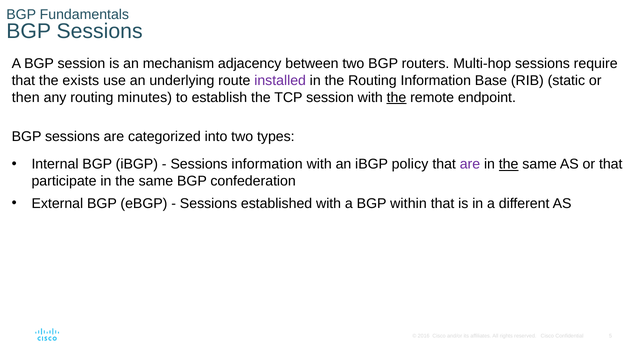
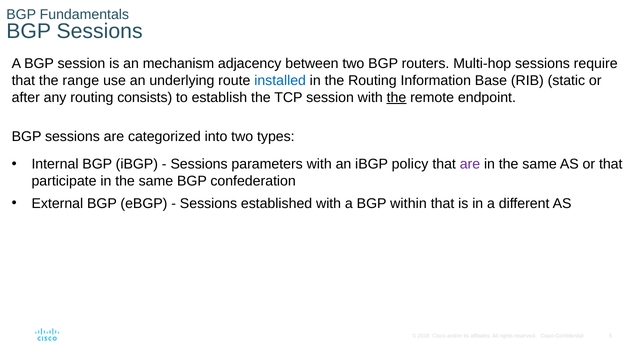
exists: exists -> range
installed colour: purple -> blue
then: then -> after
minutes: minutes -> consists
Sessions information: information -> parameters
the at (509, 164) underline: present -> none
